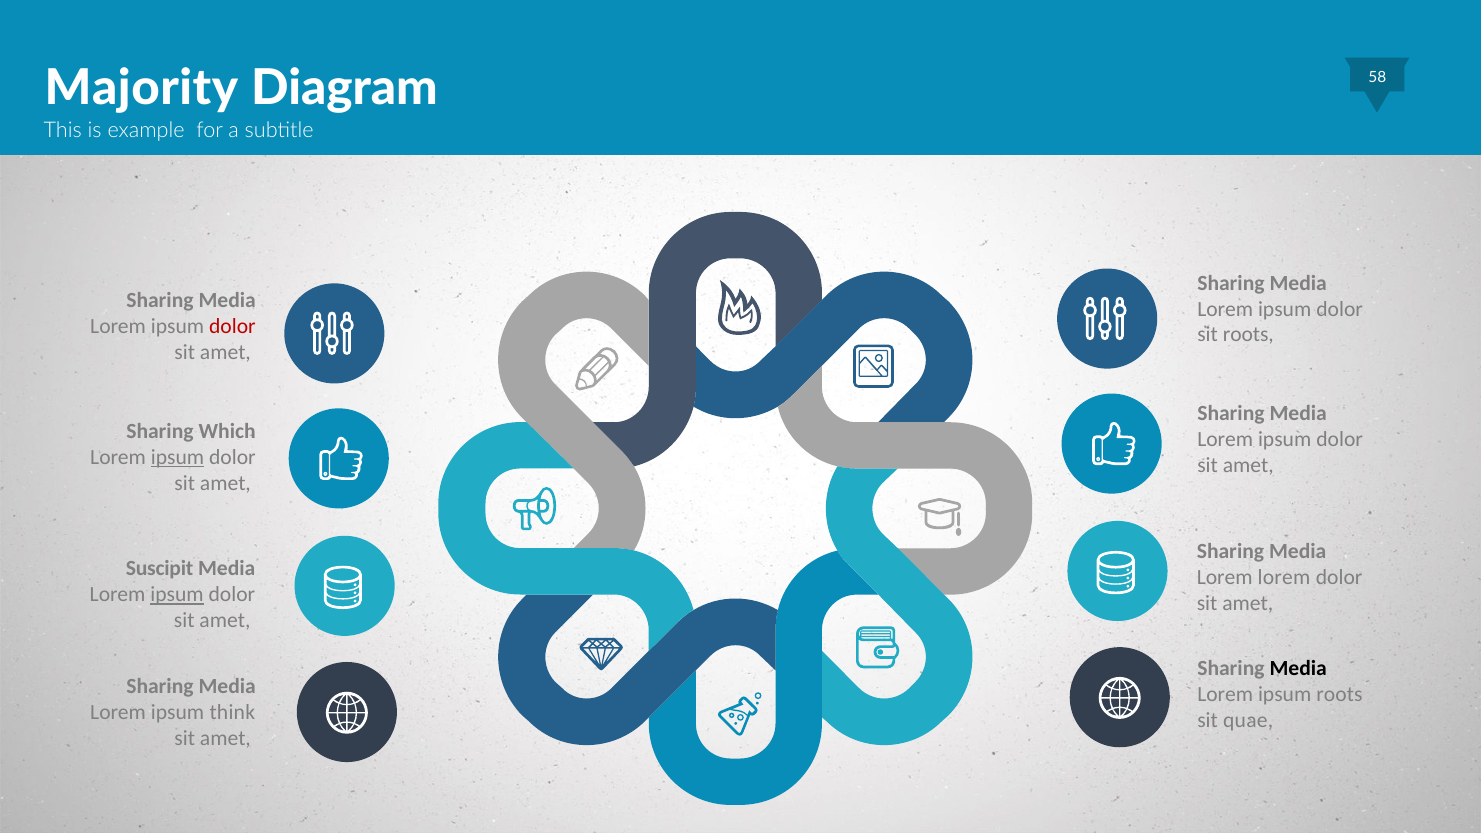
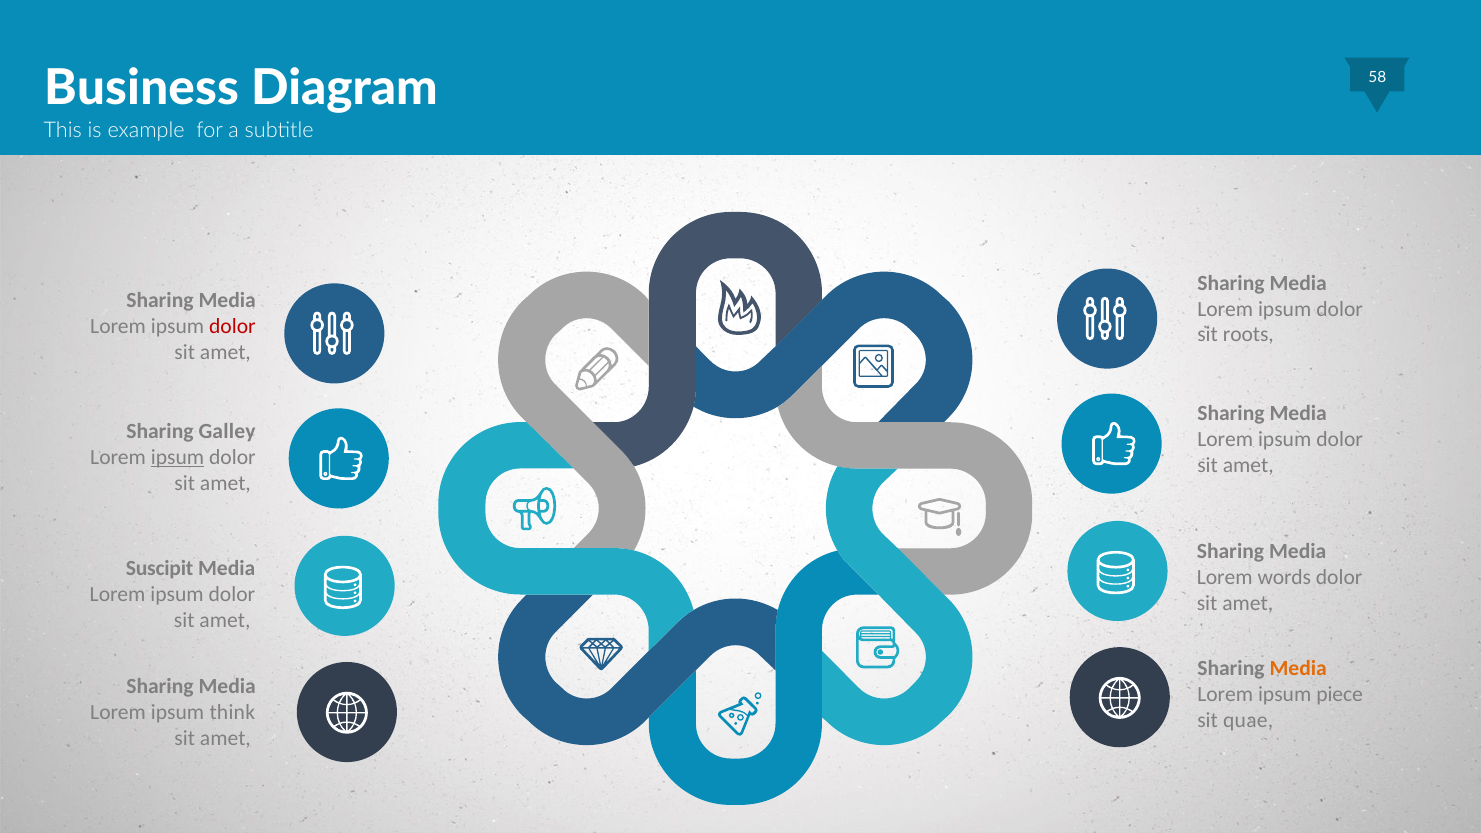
Majority: Majority -> Business
Which: Which -> Galley
Lorem lorem: lorem -> words
ipsum at (177, 595) underline: present -> none
Media at (1298, 669) colour: black -> orange
ipsum roots: roots -> piece
